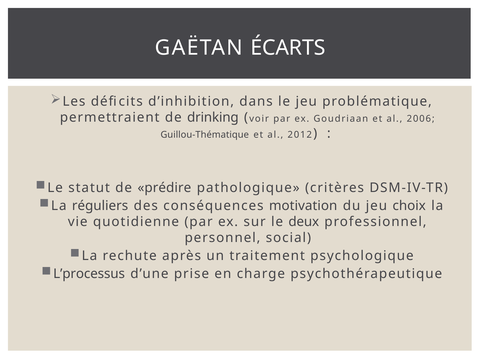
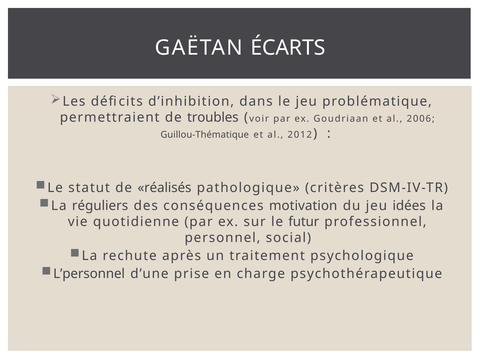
drinking: drinking -> troubles
prédire: prédire -> réalisés
choix: choix -> idées
deux: deux -> futur
L’processus: L’processus -> L’personnel
